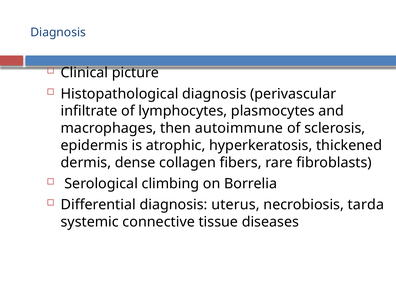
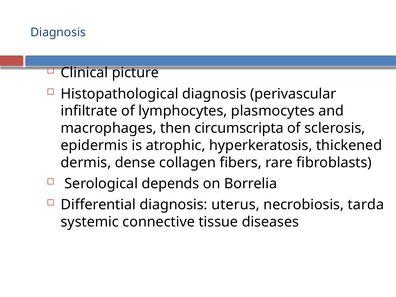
autoimmune: autoimmune -> circumscripta
climbing: climbing -> depends
